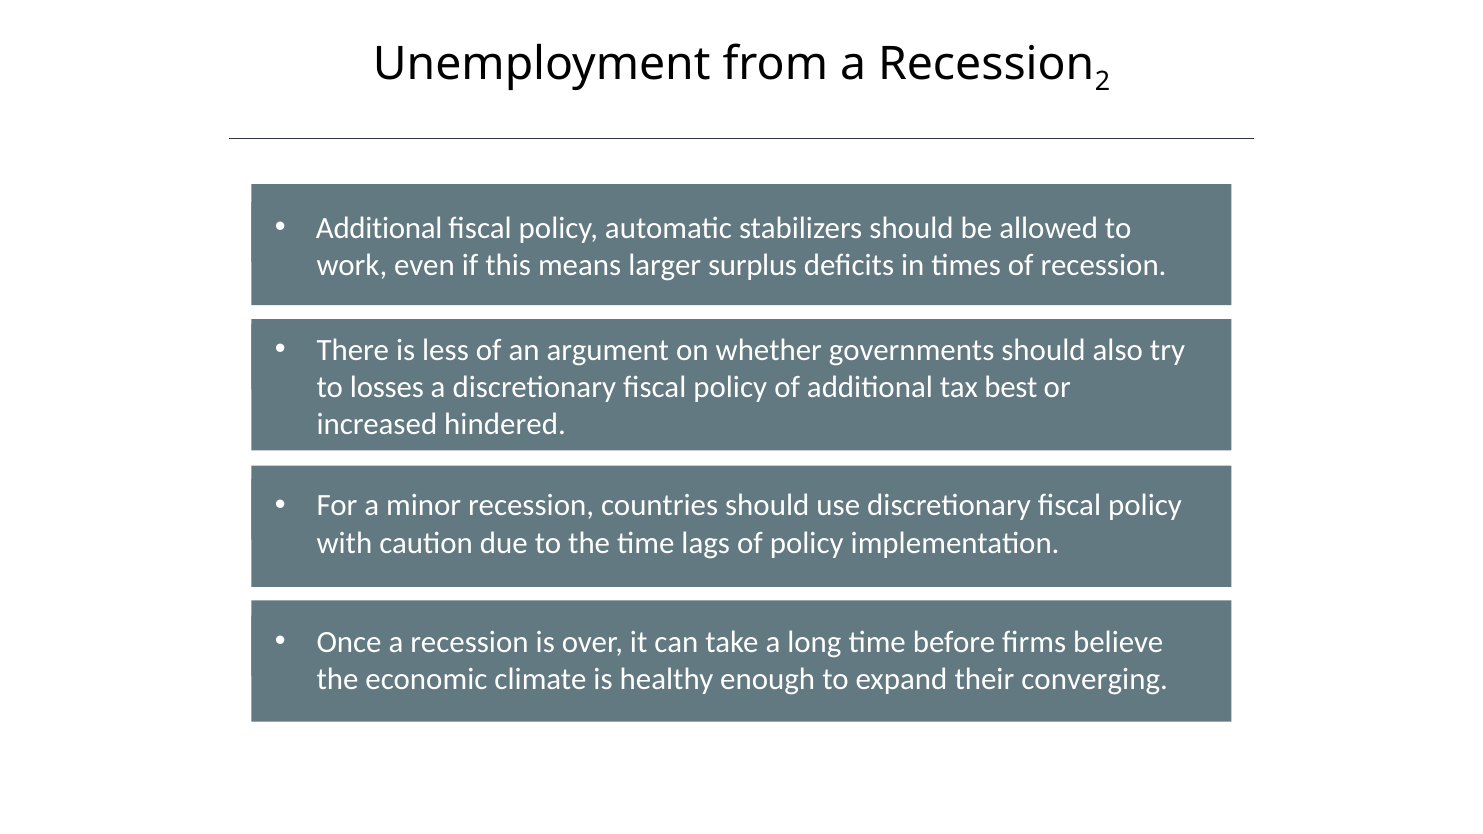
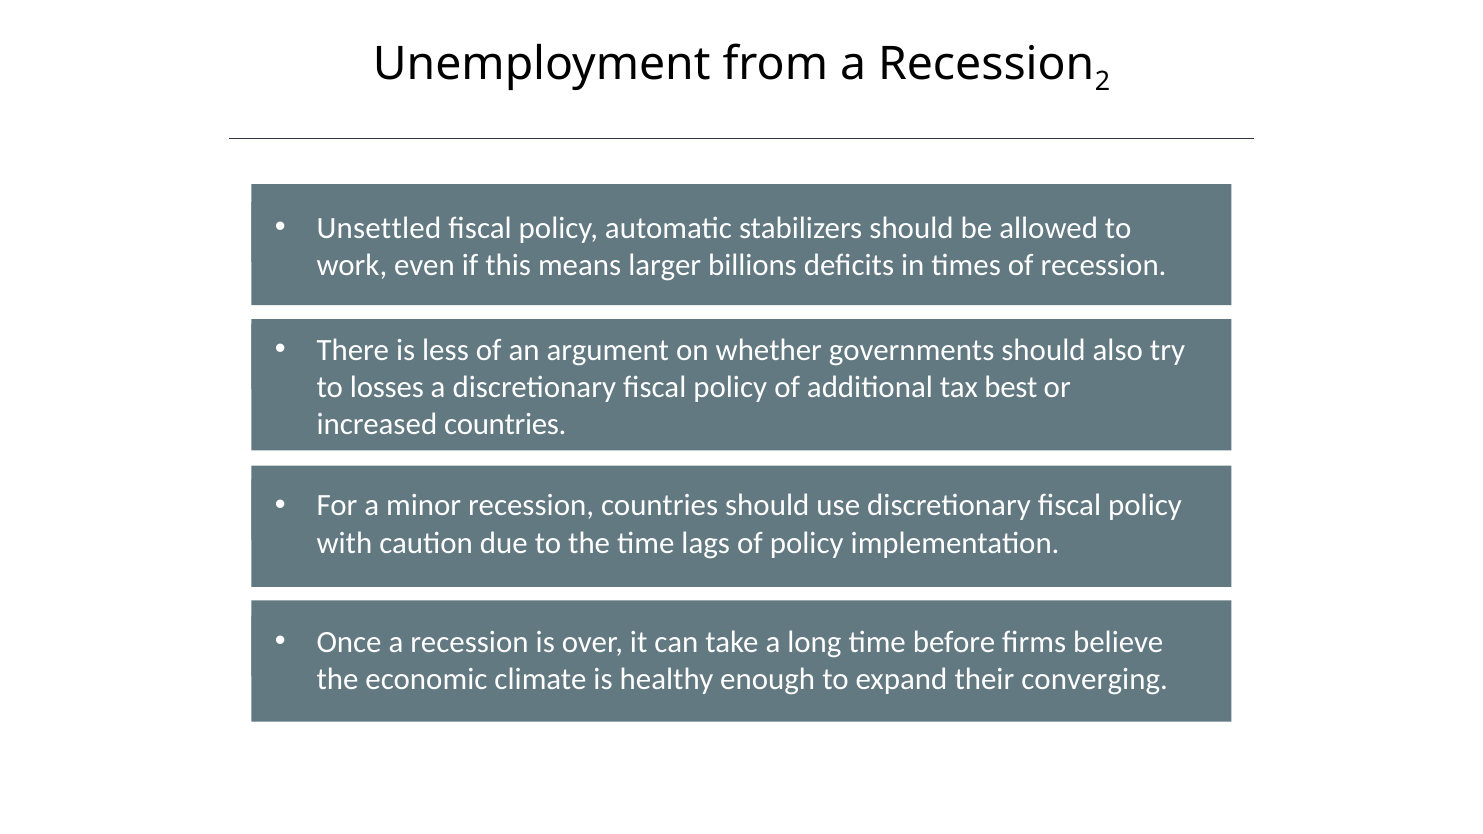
Additional at (379, 228): Additional -> Unsettled
surplus: surplus -> billions
increased hindered: hindered -> countries
